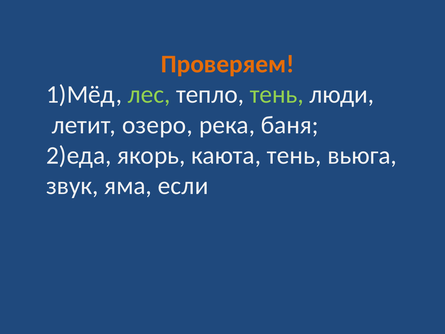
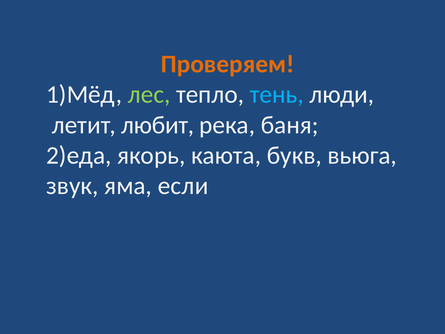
тень at (277, 95) colour: light green -> light blue
озеро: озеро -> любит
каюта тень: тень -> букв
